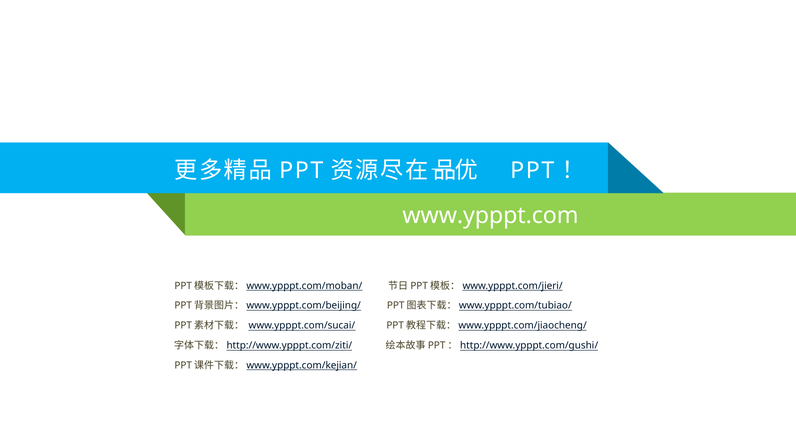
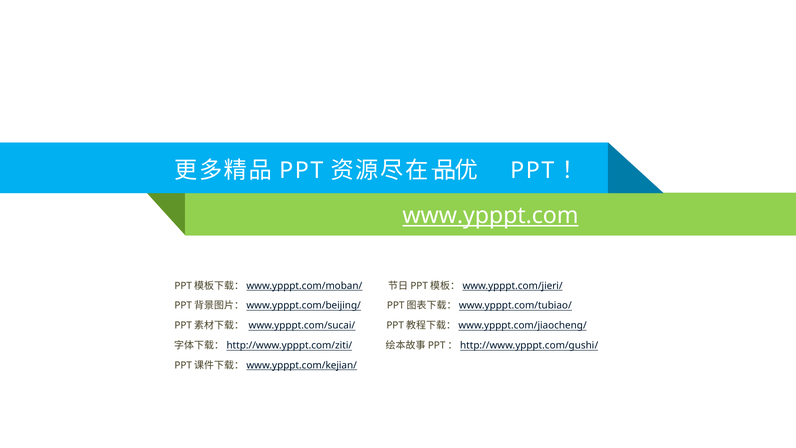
www.ypppt.com underline: none -> present
